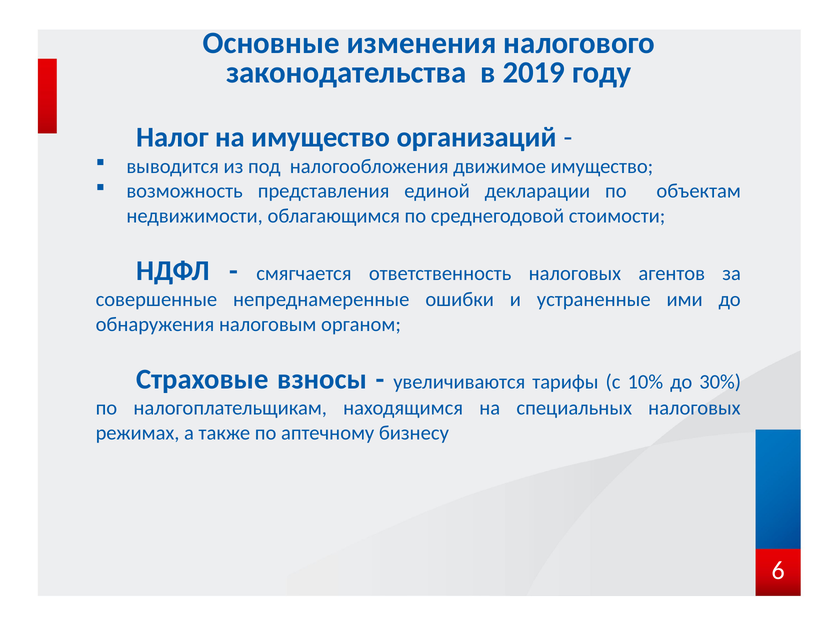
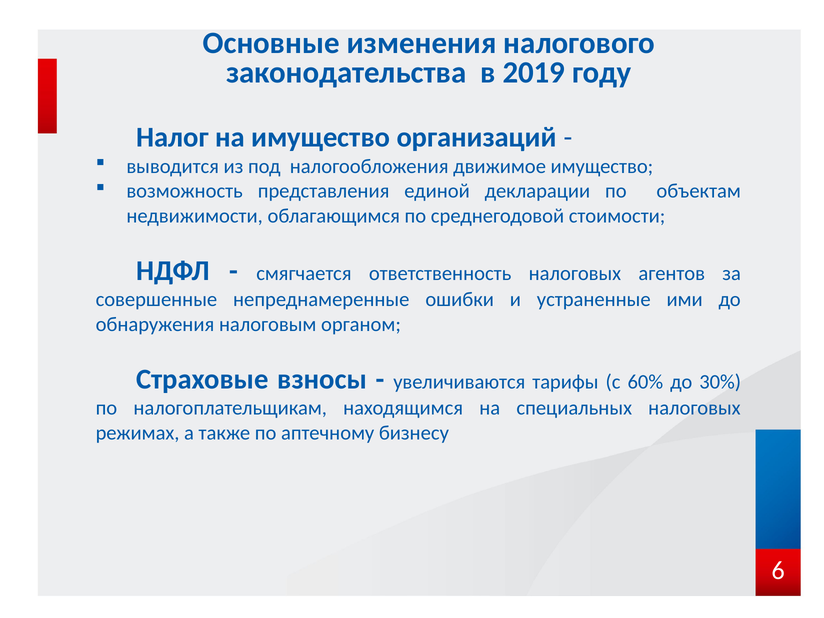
10%: 10% -> 60%
